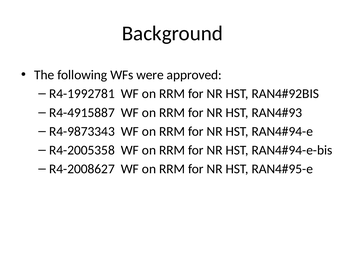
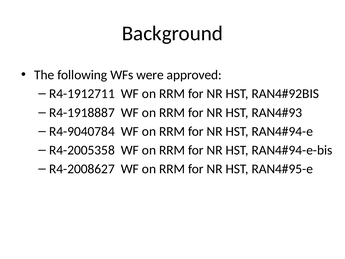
R4-1992781: R4-1992781 -> R4-1912711
R4-4915887: R4-4915887 -> R4-1918887
R4-9873343: R4-9873343 -> R4-9040784
